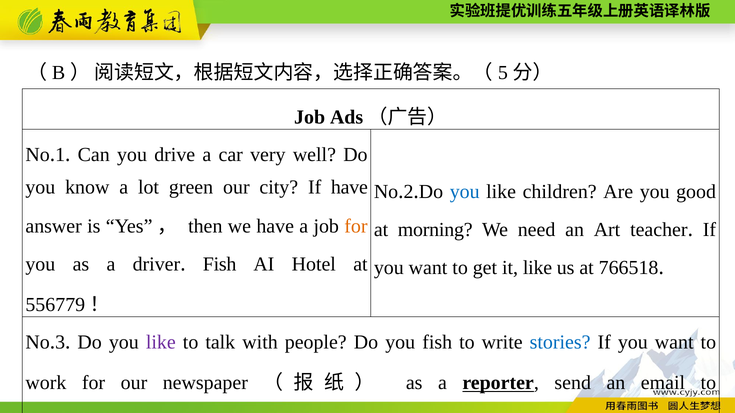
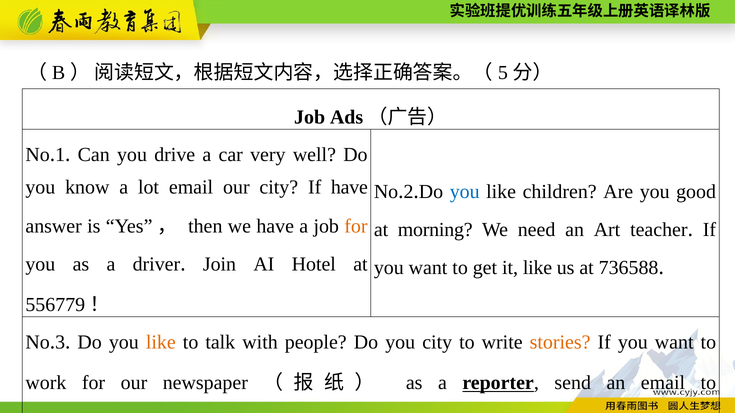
lot green: green -> email
Fish at (220, 264): Fish -> Join
766518: 766518 -> 736588
like at (161, 343) colour: purple -> orange
you fish: fish -> city
stories colour: blue -> orange
